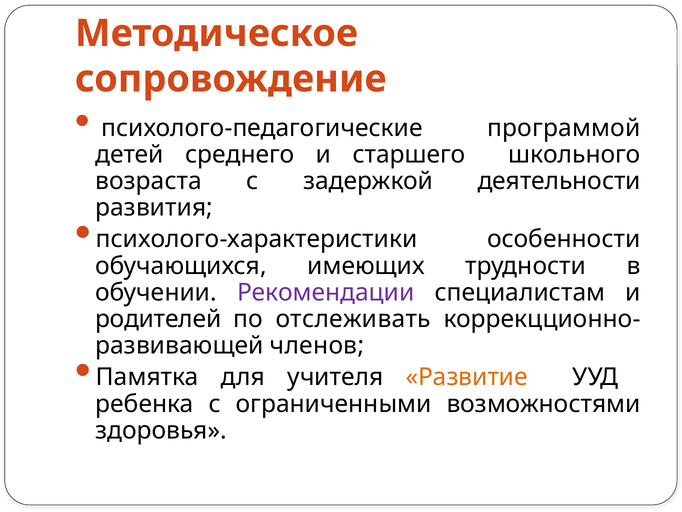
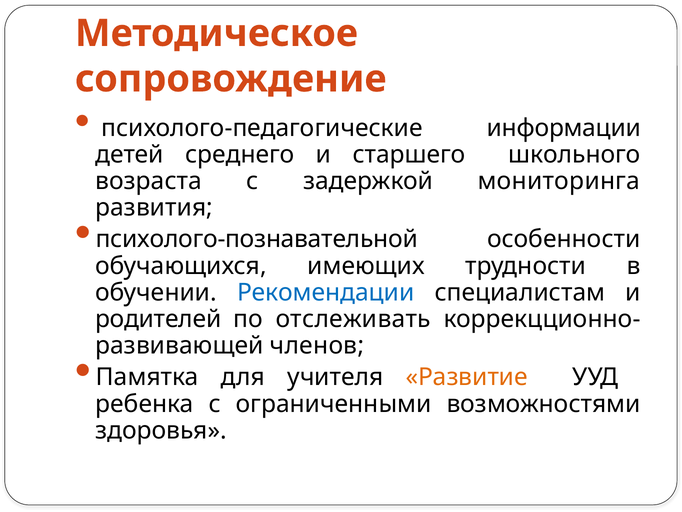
программой: программой -> информации
деятельности: деятельности -> мониторинга
психолого-характеристики: психолого-характеристики -> психолого-познавательной
Рекомендации colour: purple -> blue
